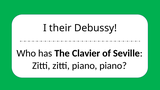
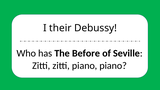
Clavier: Clavier -> Before
